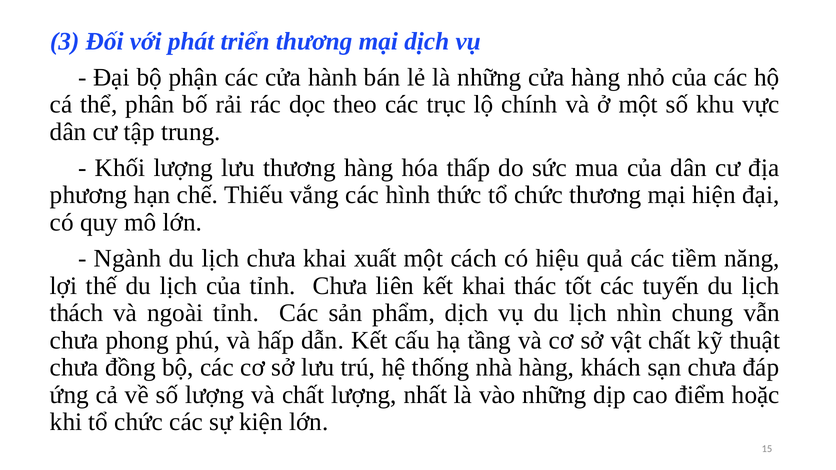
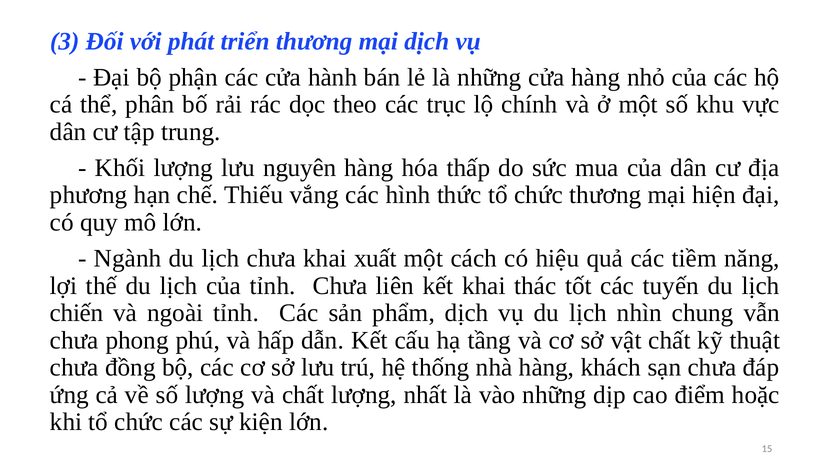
lưu thương: thương -> nguyên
thách: thách -> chiến
